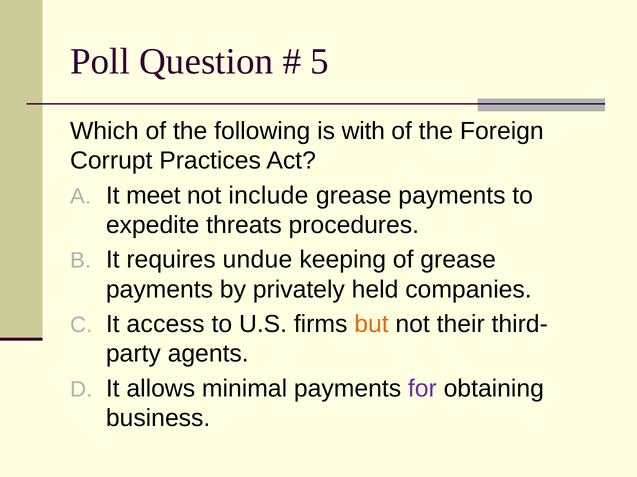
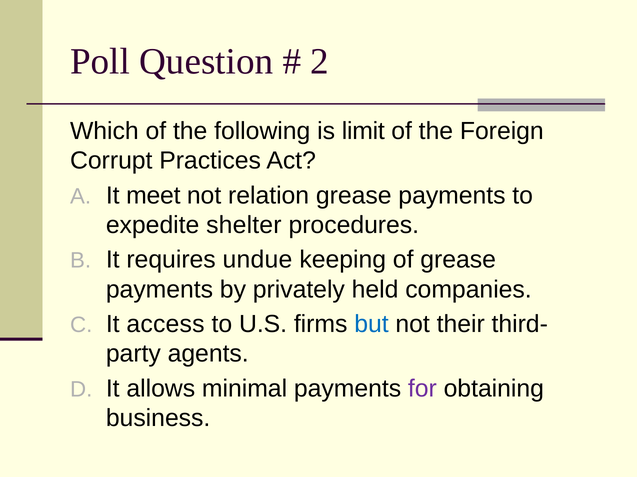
5: 5 -> 2
with: with -> limit
include: include -> relation
threats: threats -> shelter
but colour: orange -> blue
